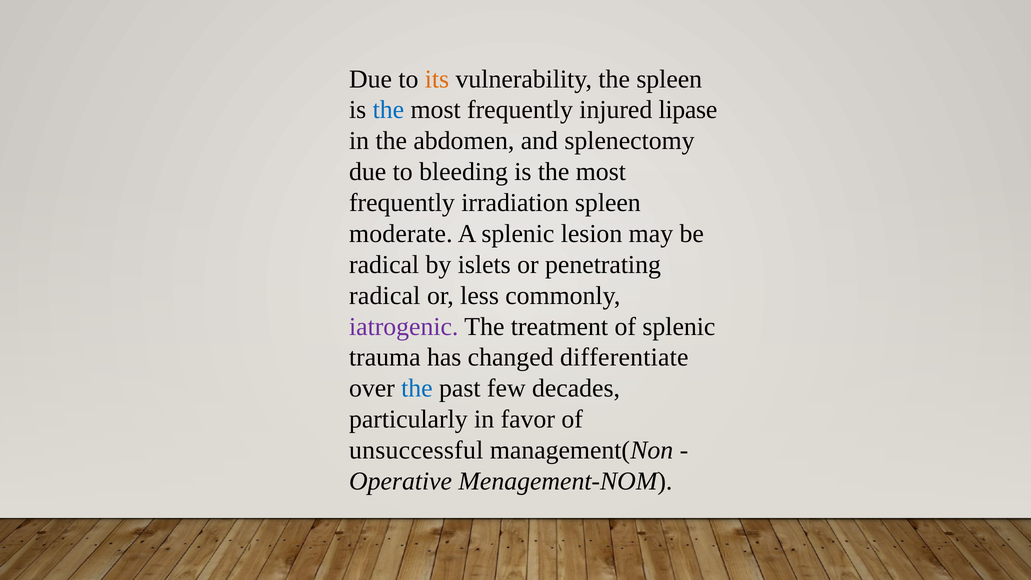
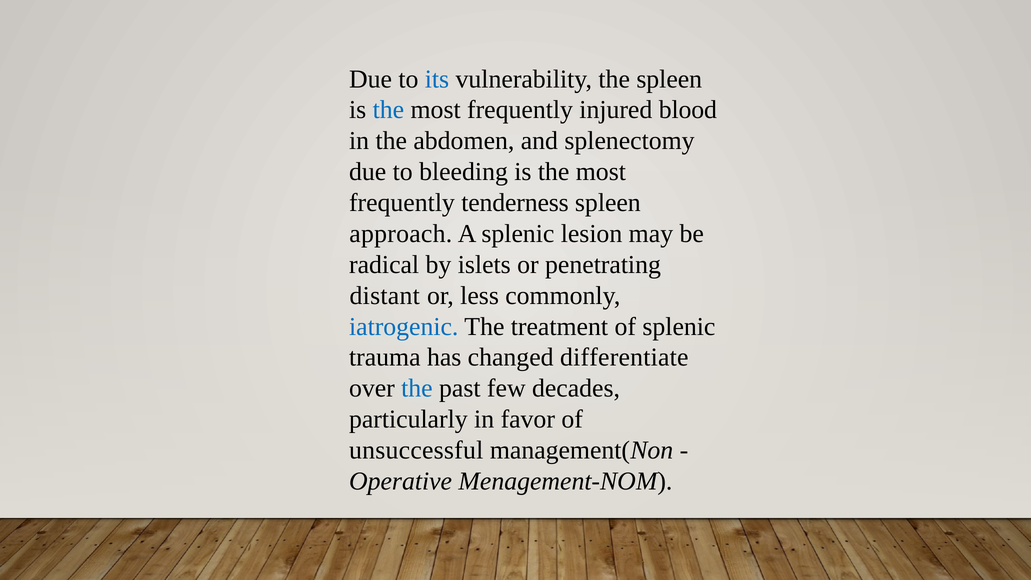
its colour: orange -> blue
lipase: lipase -> blood
irradiation: irradiation -> tenderness
moderate: moderate -> approach
radical at (385, 296): radical -> distant
iatrogenic colour: purple -> blue
